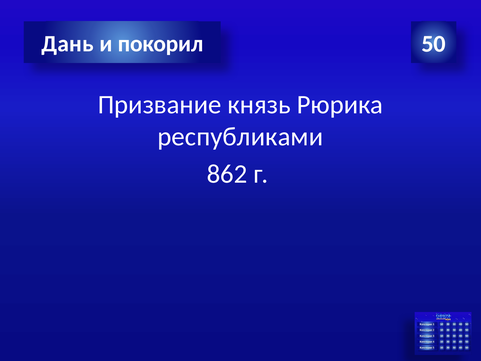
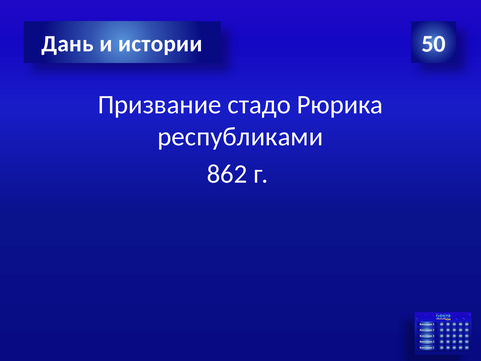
покорил: покорил -> истории
князь: князь -> стадо
